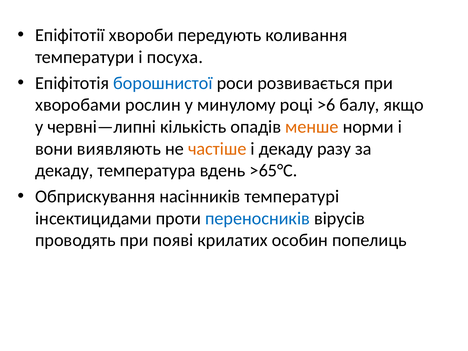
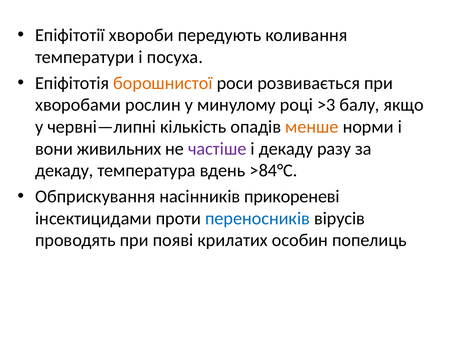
борошнистої colour: blue -> orange
>6: >6 -> >3
виявляють: виявляють -> живильних
частіше colour: orange -> purple
>65°С: >65°С -> >84°С
температурі: температурі -> прикореневі
